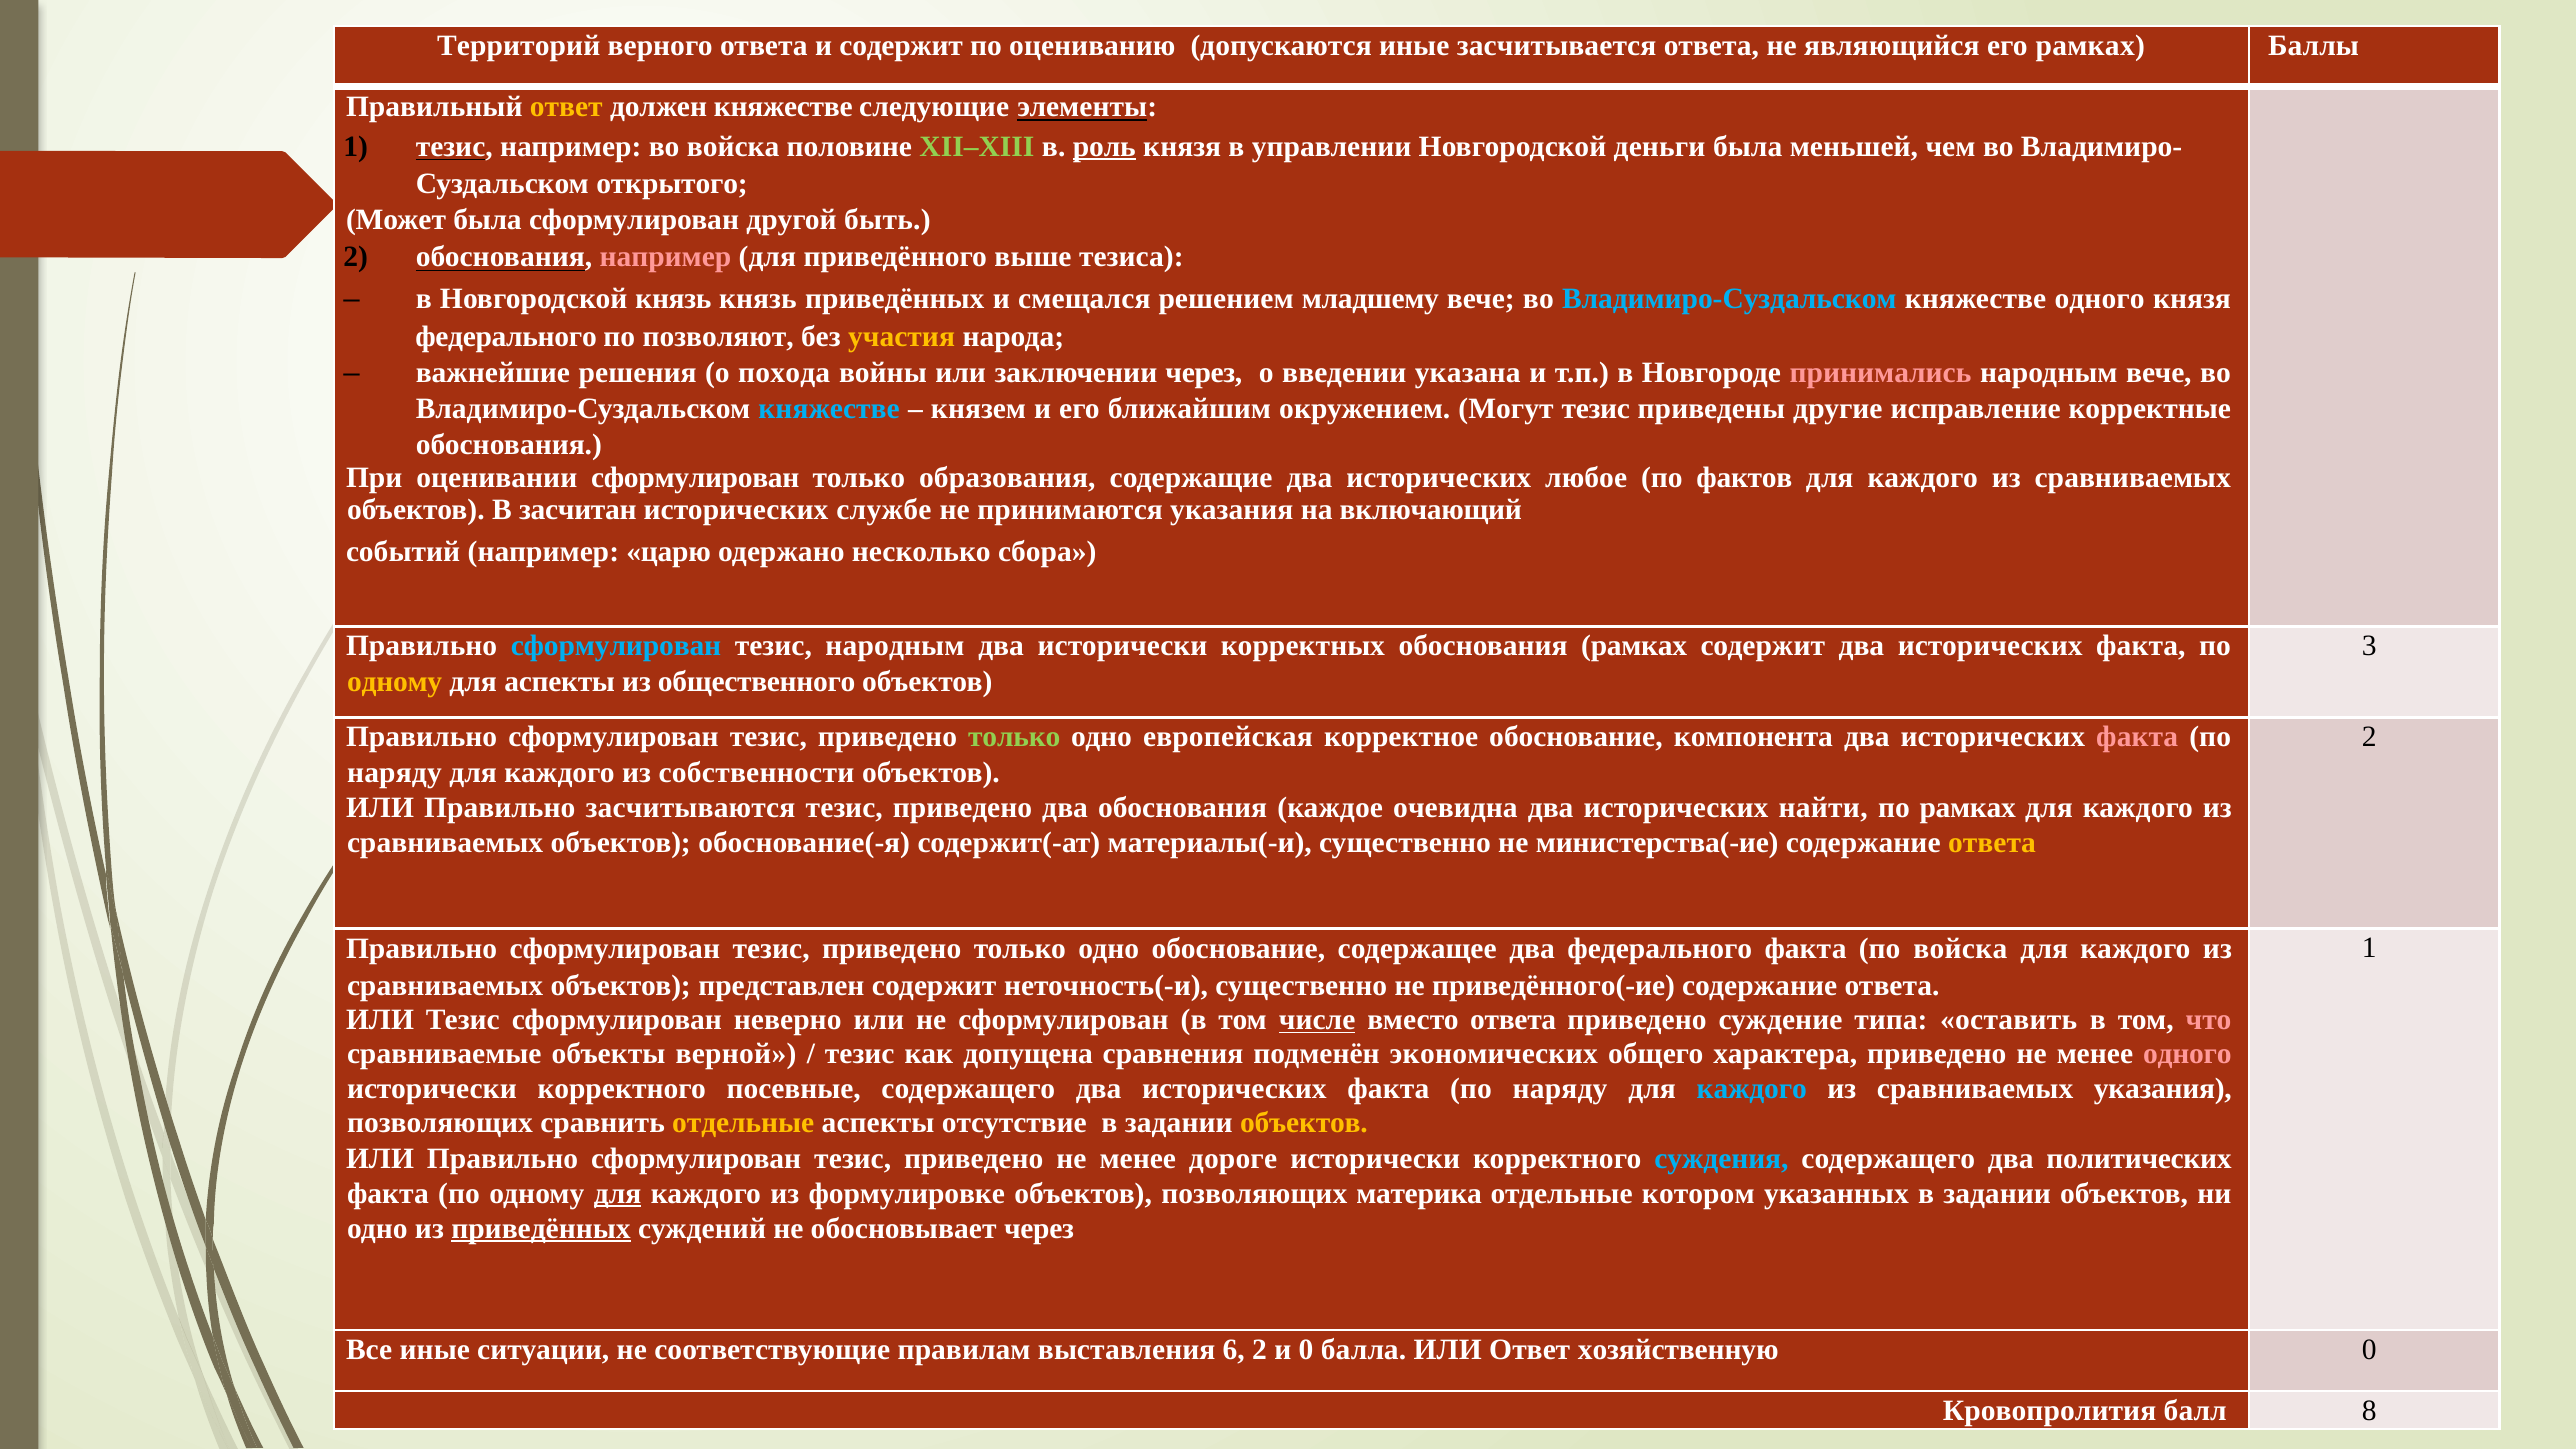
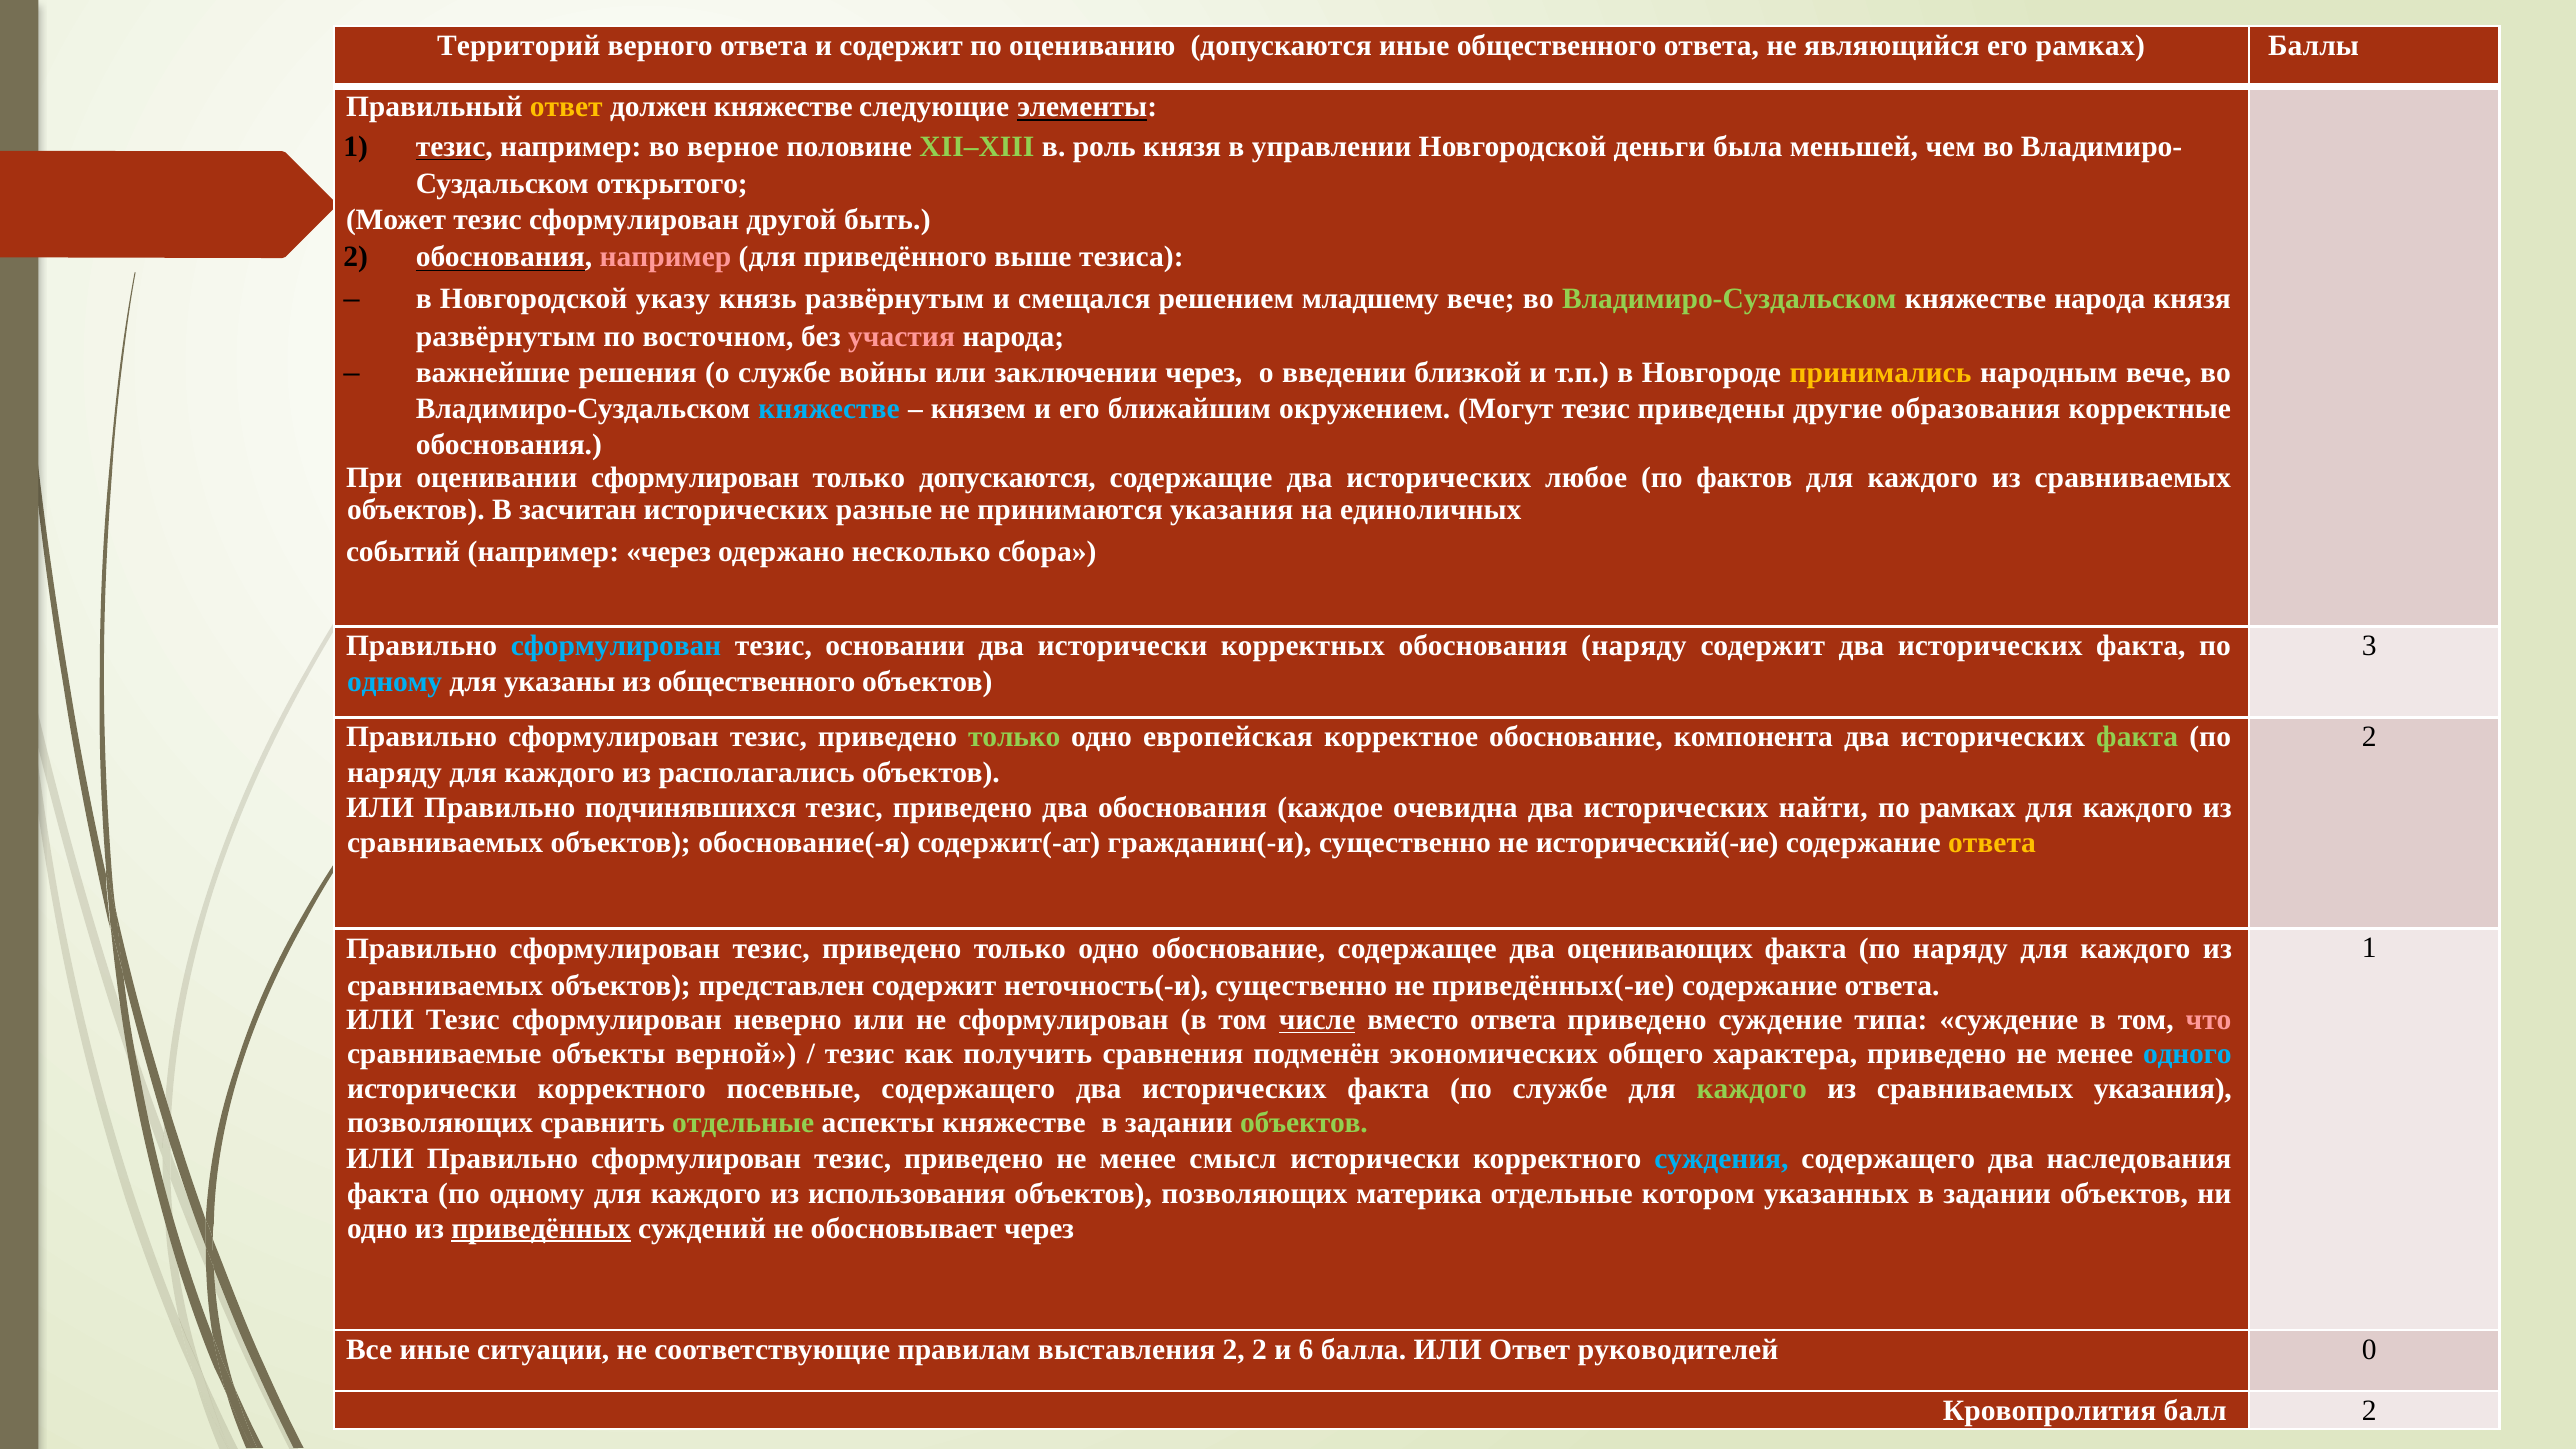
иные засчитывается: засчитывается -> общественного
во войска: войска -> верное
роль underline: present -> none
Может была: была -> тезис
Новгородской князь: князь -> указу
князь приведённых: приведённых -> развёрнутым
Владимиро-Суздальском at (1729, 298) colour: light blue -> light green
княжестве одного: одного -> народа
федерального at (506, 337): федерального -> развёрнутым
позволяют: позволяют -> восточном
участия colour: yellow -> pink
о похода: похода -> службе
указана: указана -> близкой
принимались colour: pink -> yellow
исправление: исправление -> образования
только образования: образования -> допускаются
службе: службе -> разные
включающий: включающий -> единоличных
например царю: царю -> через
тезис народным: народным -> основании
обоснования рамках: рамках -> наряду
одному at (395, 681) colour: yellow -> light blue
для аспекты: аспекты -> указаны
факта at (2137, 737) colour: pink -> light green
собственности: собственности -> располагались
засчитываются: засчитываются -> подчинявшихся
материалы(-и: материалы(-и -> гражданин(-и
министерства(-ие: министерства(-ие -> исторический(-ие
два федерального: федерального -> оценивающих
войска at (1960, 949): войска -> наряду
приведённого(-ие: приведённого(-ие -> приведённых(-ие
типа оставить: оставить -> суждение
допущена: допущена -> получить
одного at (2187, 1054) colour: pink -> light blue
наряду at (1560, 1089): наряду -> службе
каждого at (1752, 1089) colour: light blue -> light green
отдельные at (743, 1123) colour: yellow -> light green
аспекты отсутствие: отсутствие -> княжестве
объектов at (1304, 1123) colour: yellow -> light green
дороге: дороге -> смысл
политических: политических -> наследования
для at (618, 1193) underline: present -> none
формулировке: формулировке -> использования
выставления 6: 6 -> 2
и 0: 0 -> 6
хозяйственную: хозяйственную -> руководителей
балл 8: 8 -> 2
